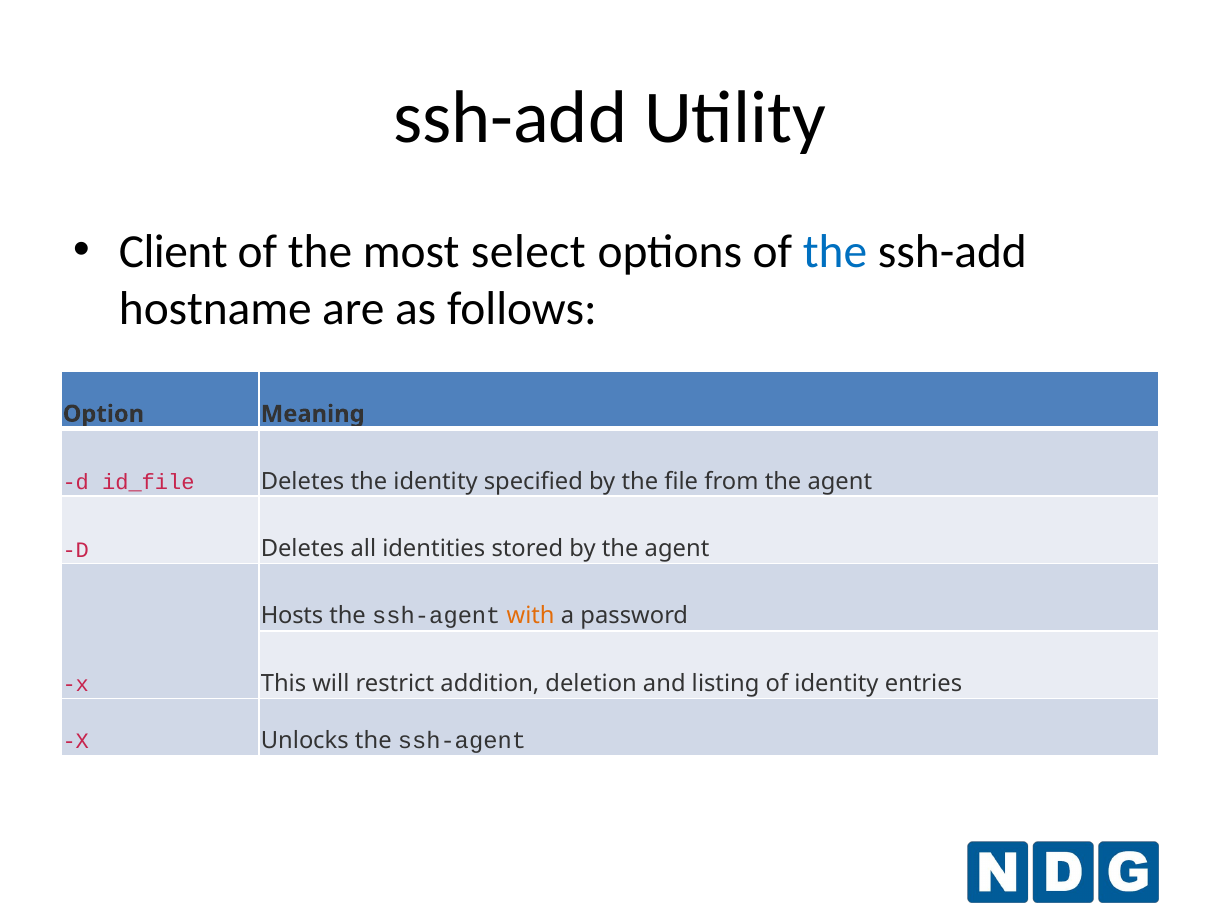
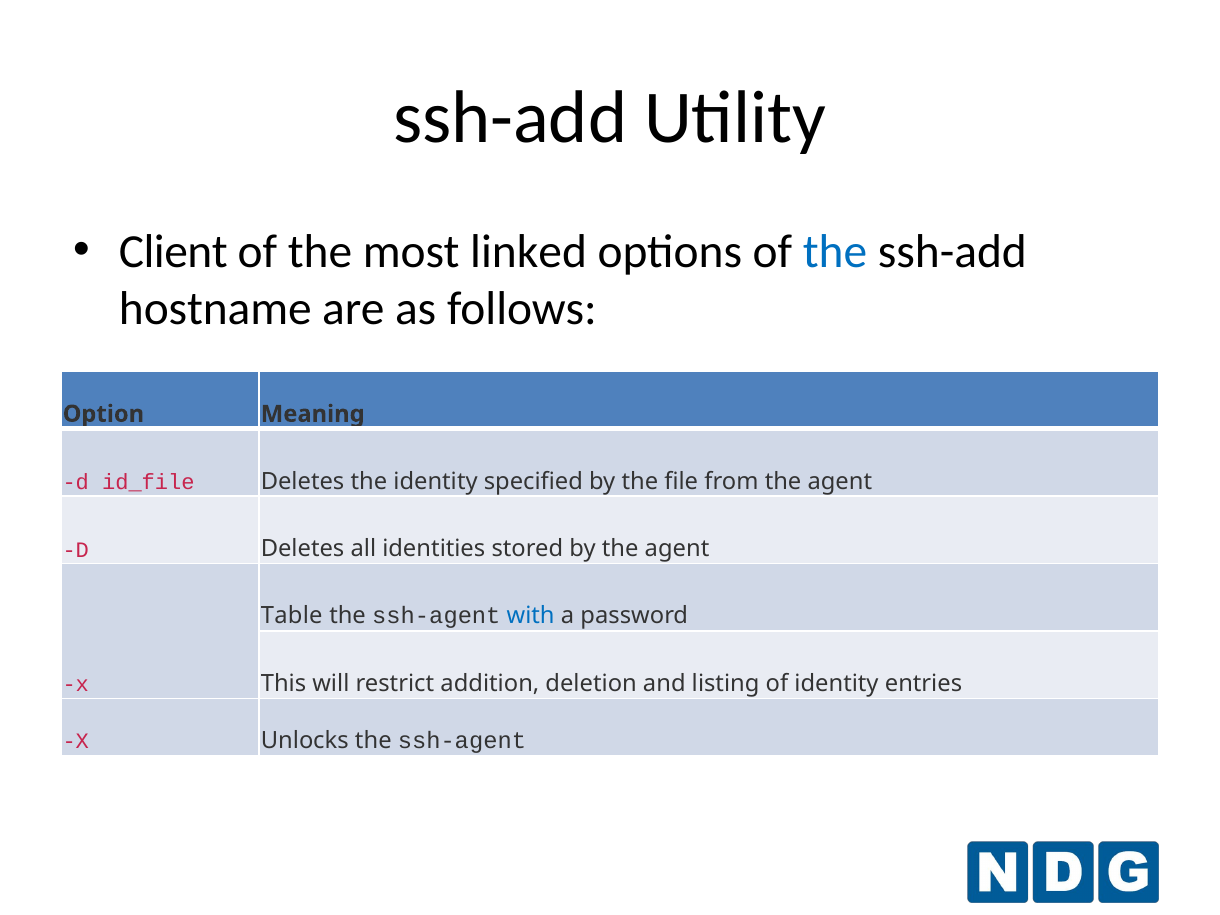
select: select -> linked
Hosts: Hosts -> Table
with colour: orange -> blue
